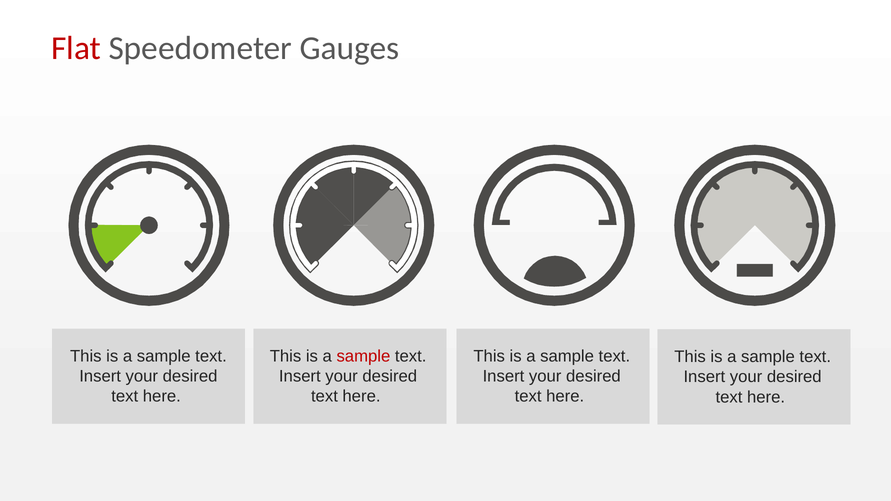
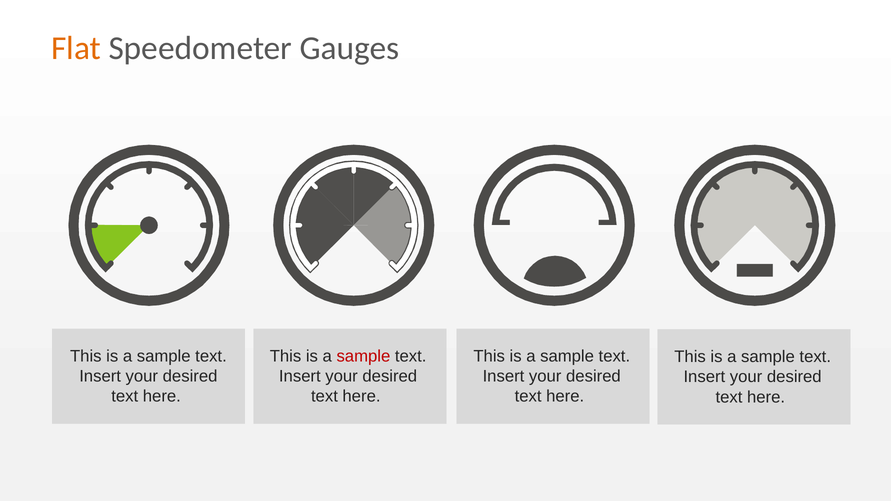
Flat colour: red -> orange
